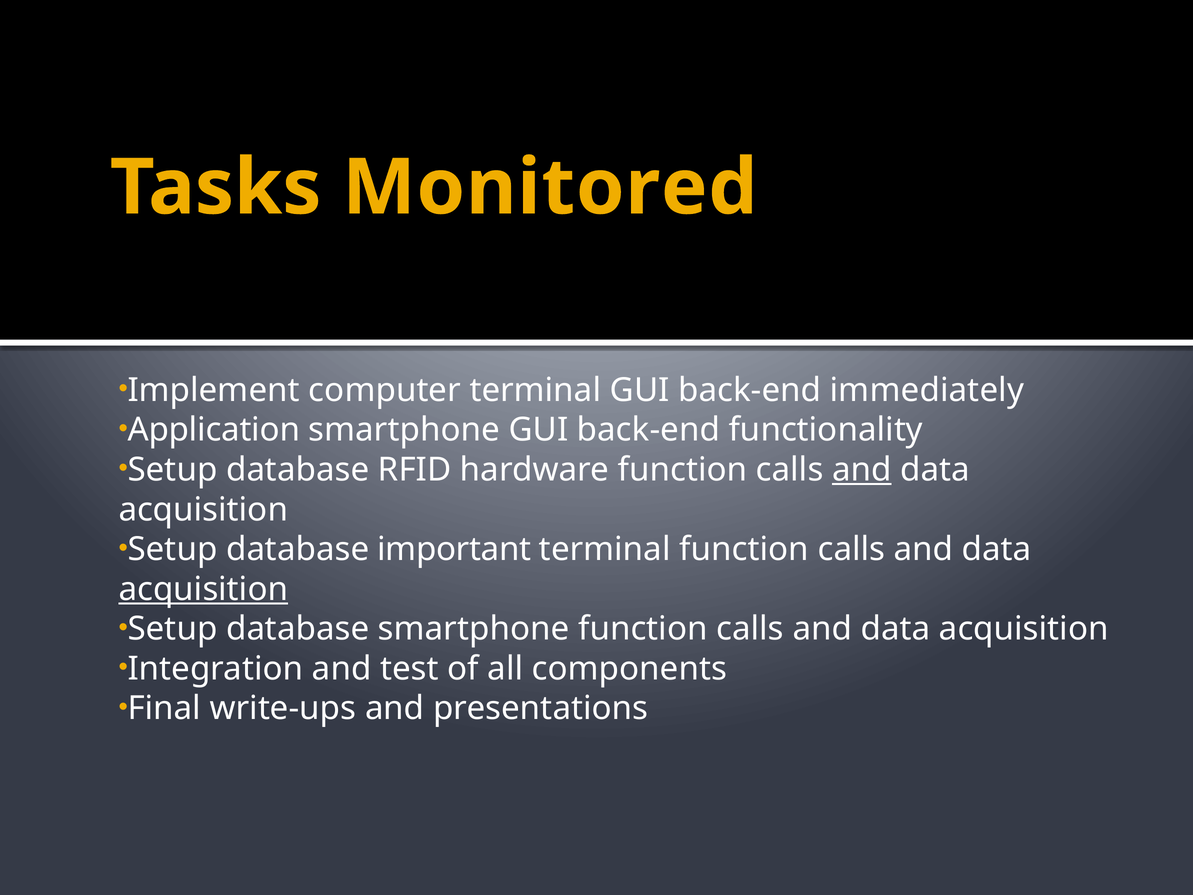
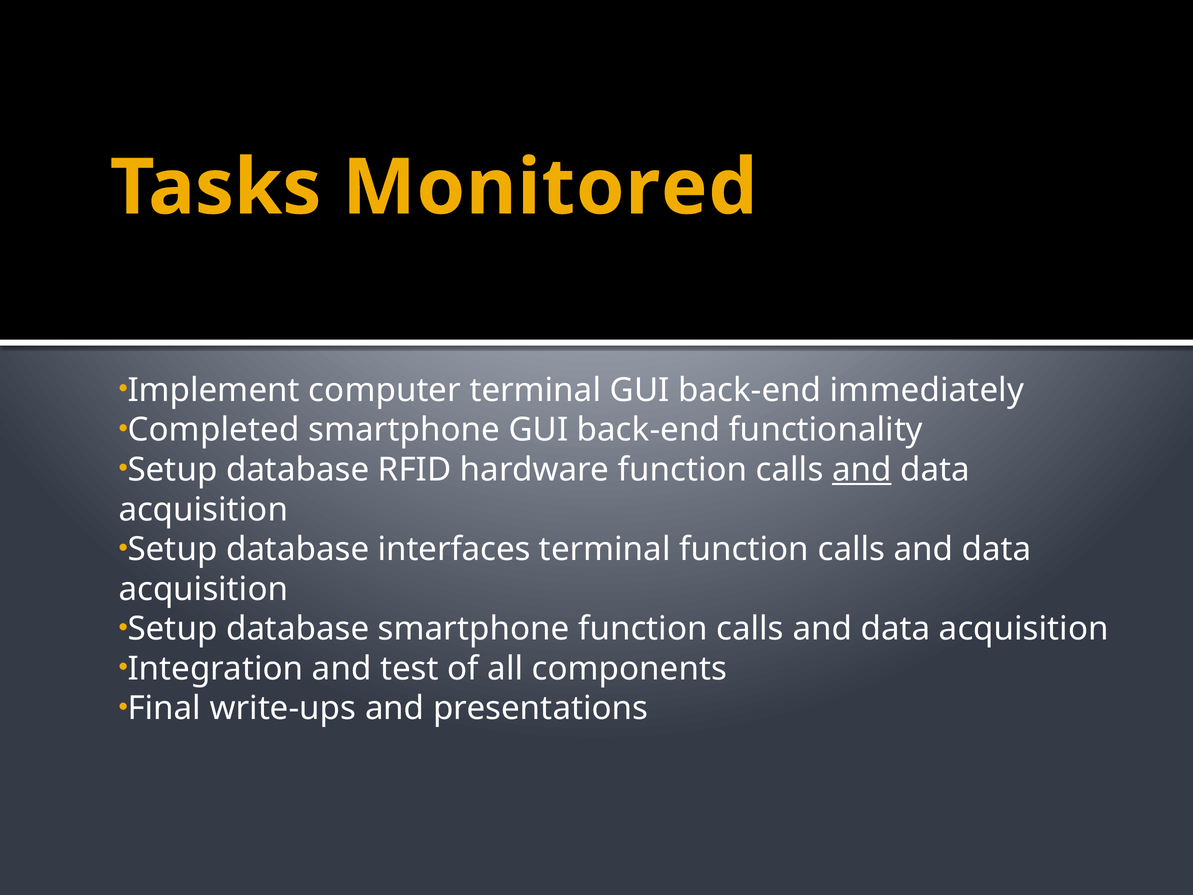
Application: Application -> Completed
important: important -> interfaces
acquisition at (203, 589) underline: present -> none
